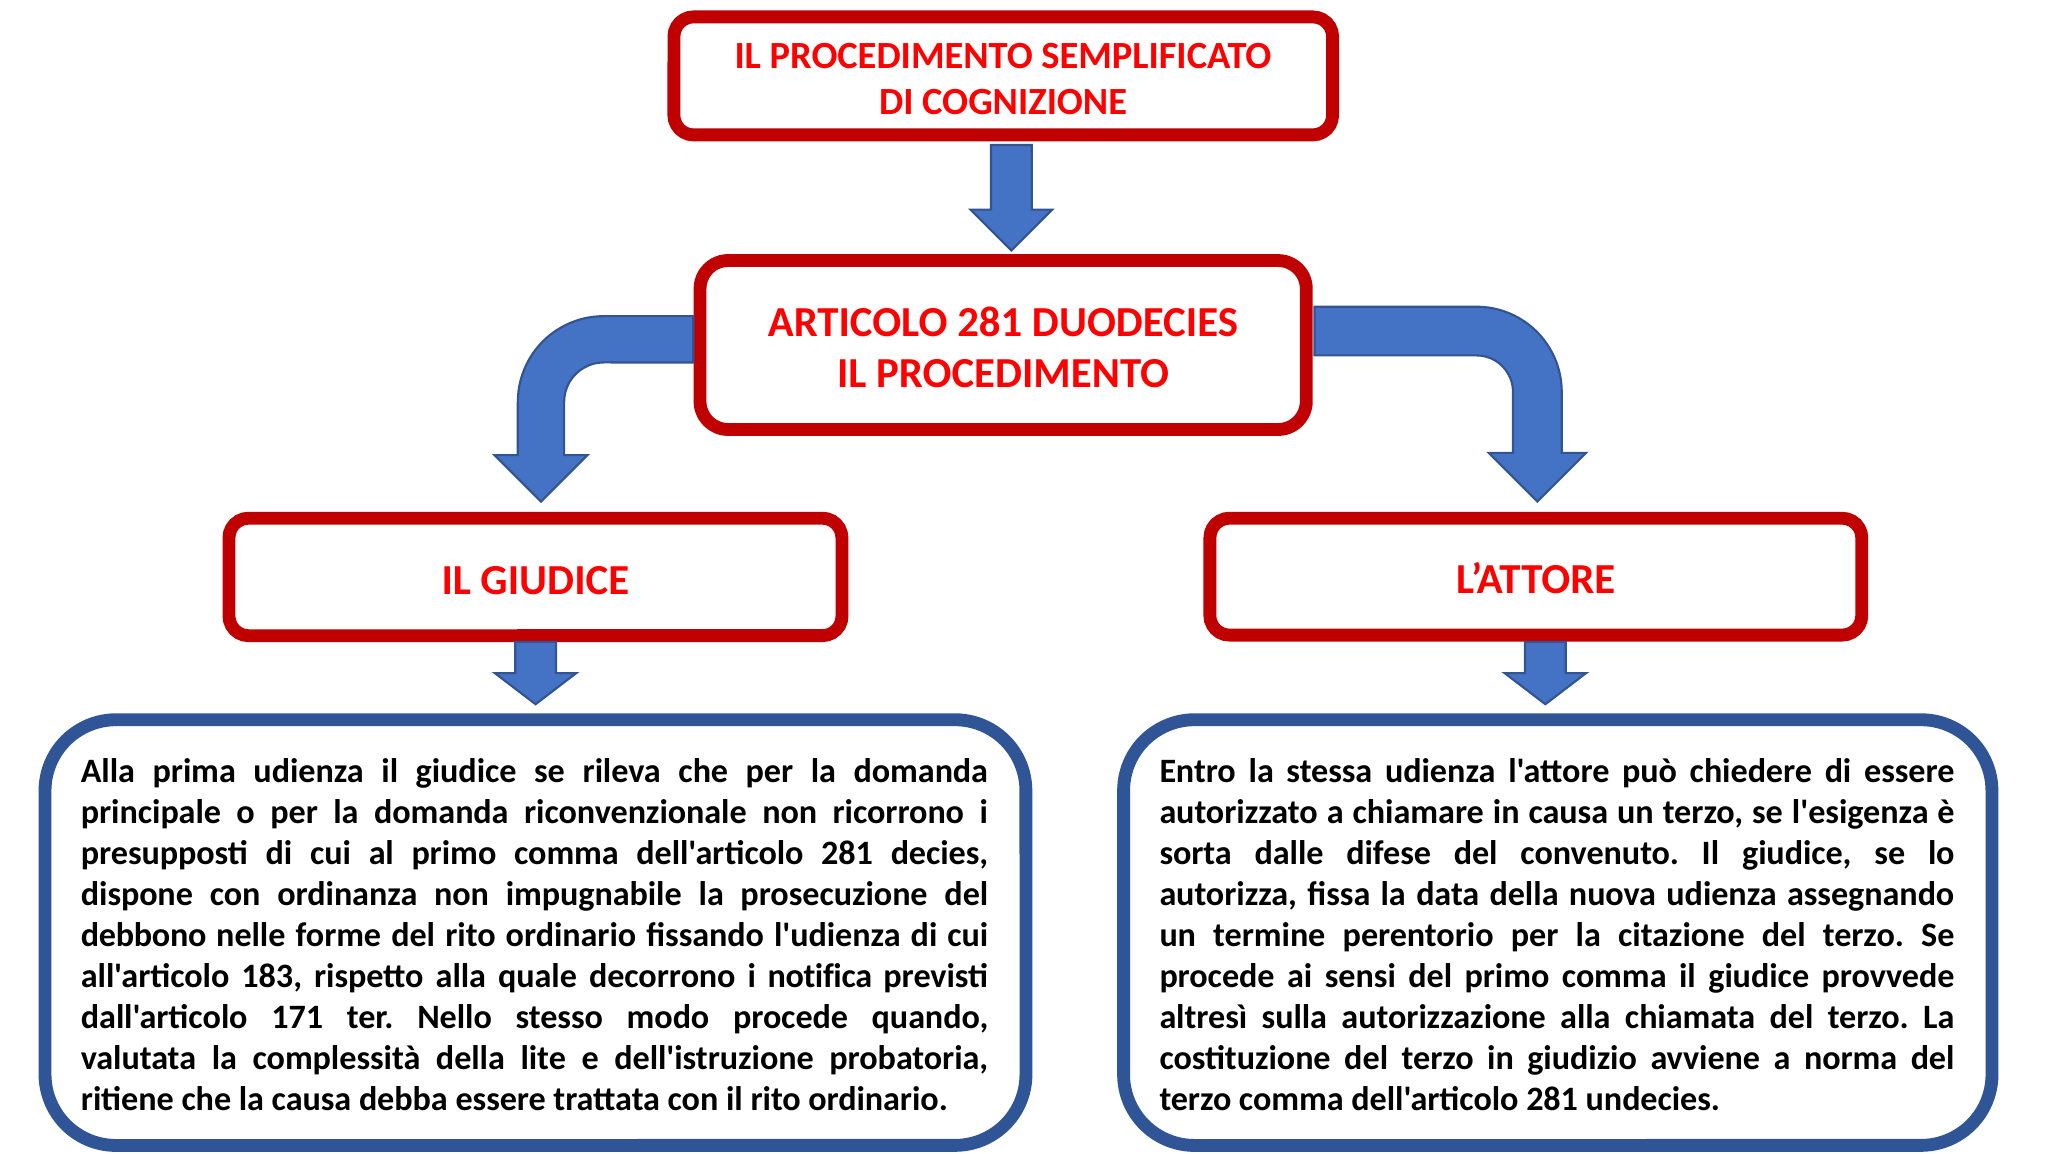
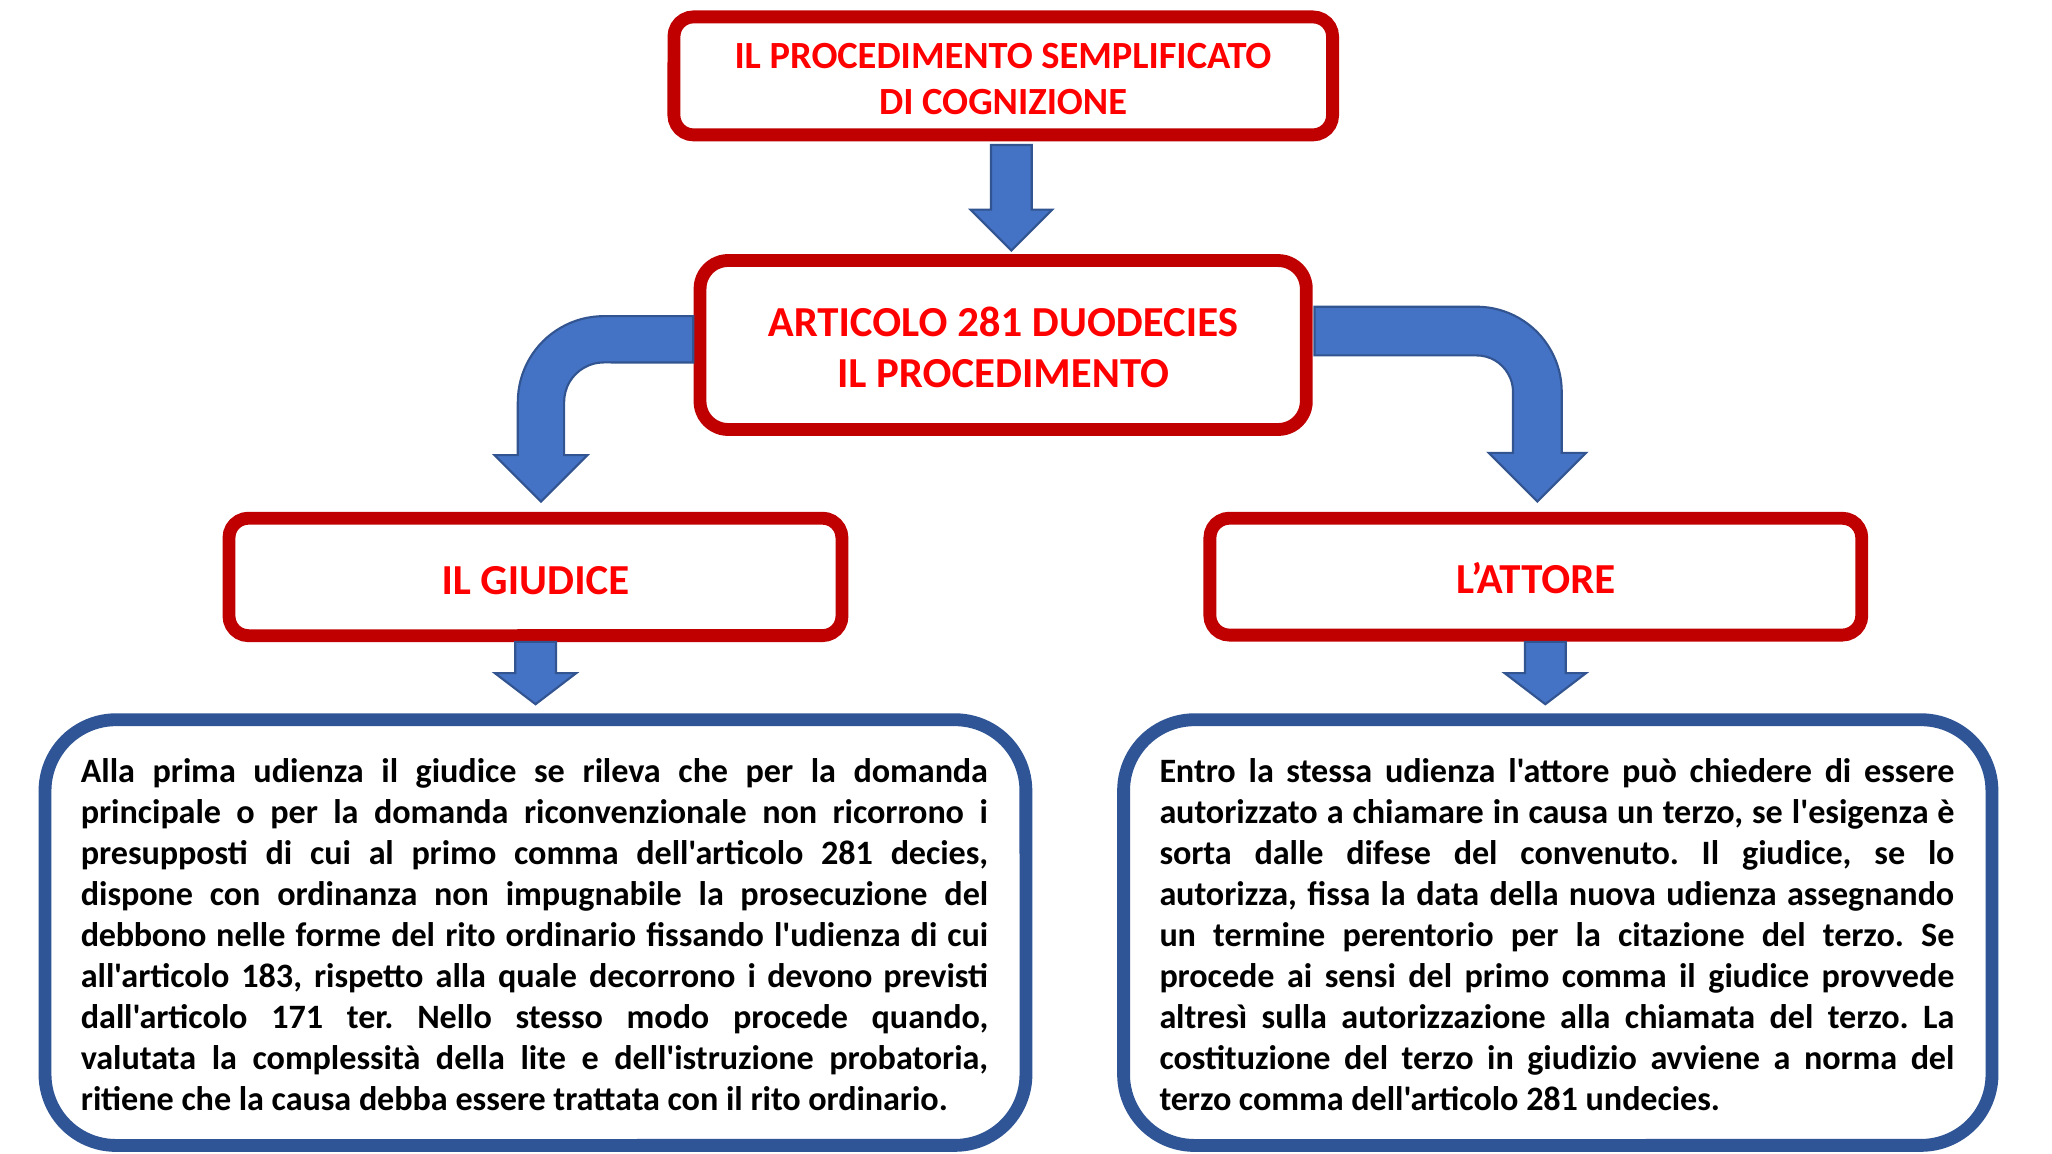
notifica: notifica -> devono
